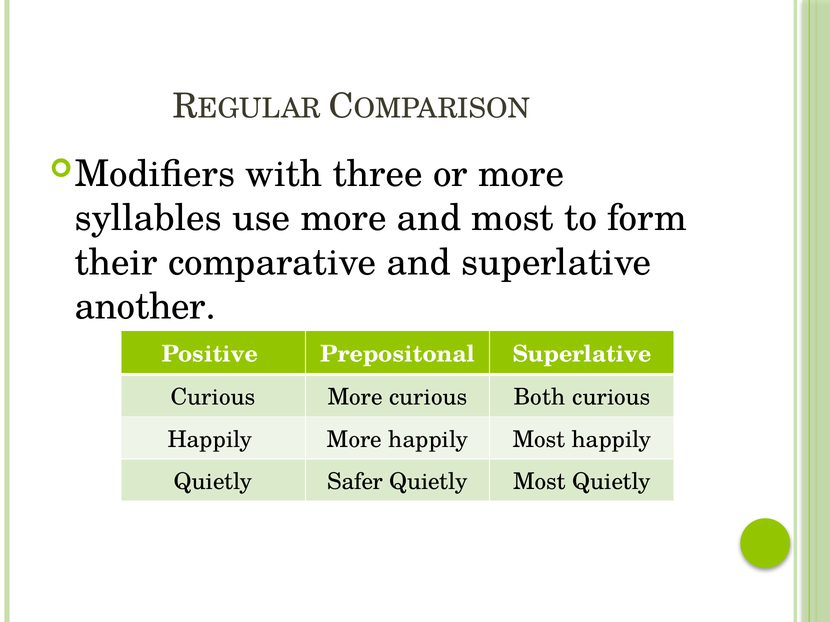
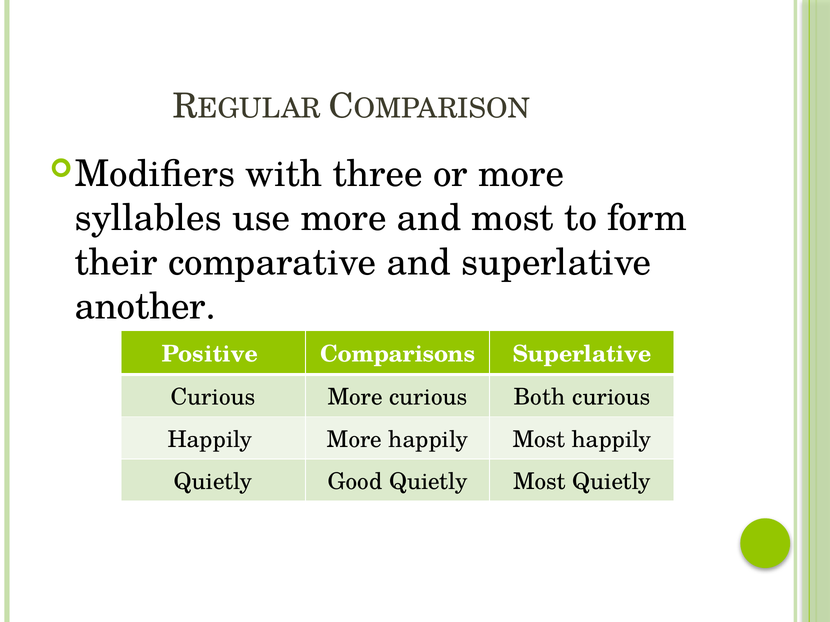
Prepositonal: Prepositonal -> Comparisons
Safer: Safer -> Good
